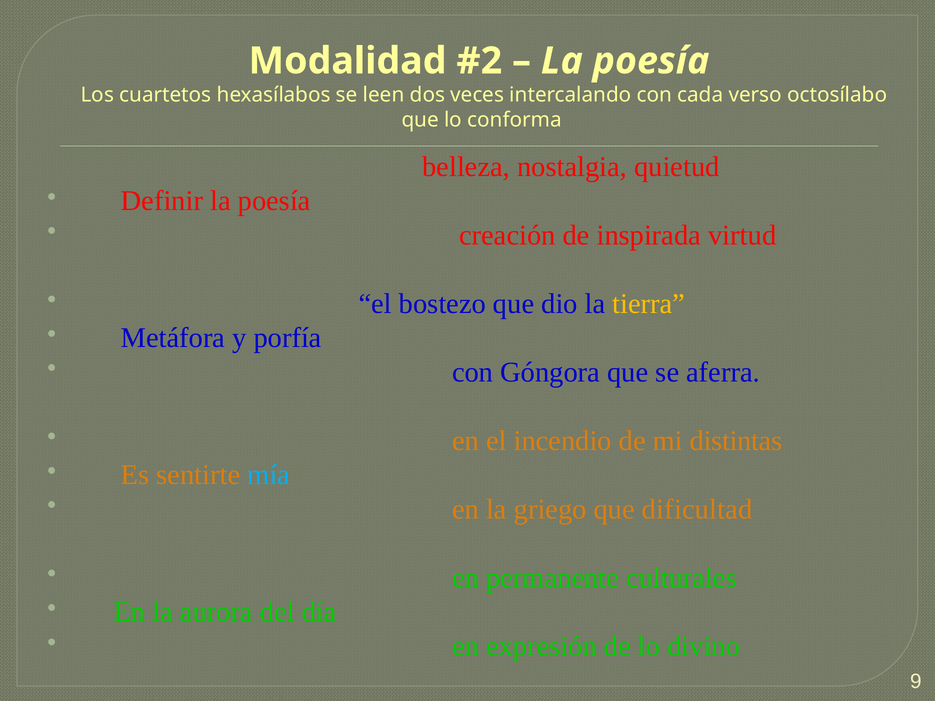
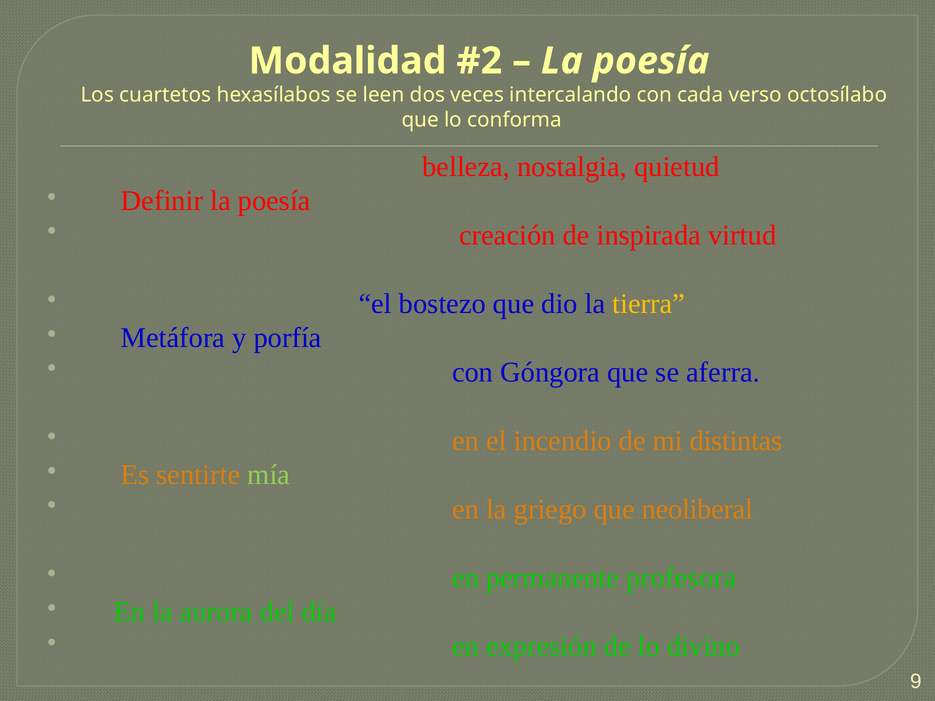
mía colour: light blue -> light green
dificultad: dificultad -> neoliberal
culturales: culturales -> profesora
